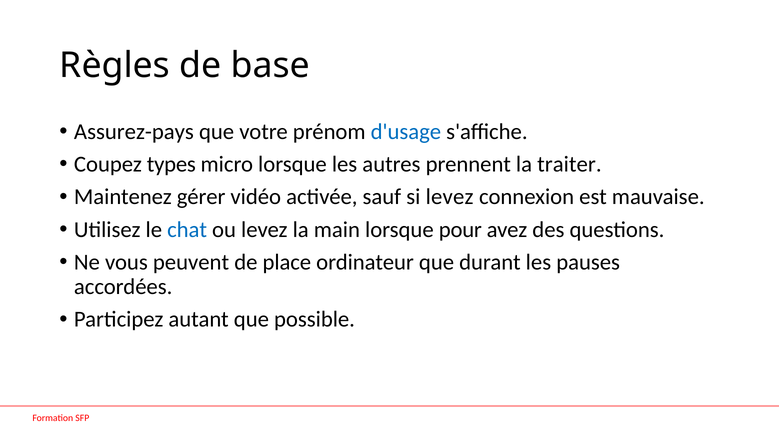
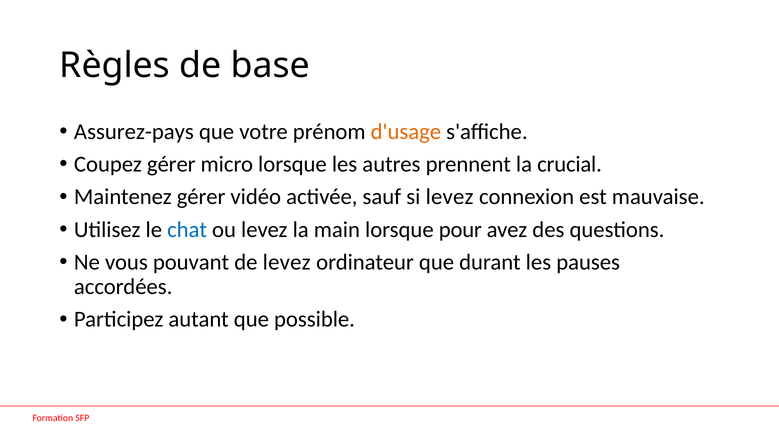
d'usage colour: blue -> orange
Coupez types: types -> gérer
traiter: traiter -> crucial
peuvent: peuvent -> pouvant
de place: place -> levez
